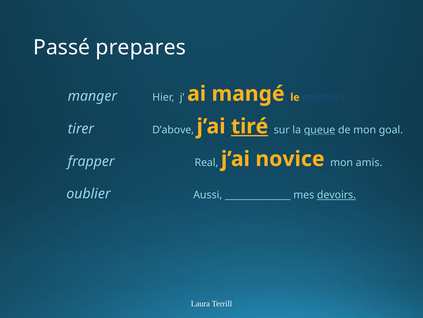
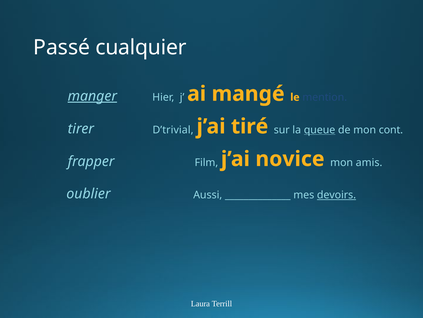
prepares: prepares -> cualquier
manger underline: none -> present
D’above: D’above -> D’trivial
tiré underline: present -> none
goal: goal -> cont
Real: Real -> Film
